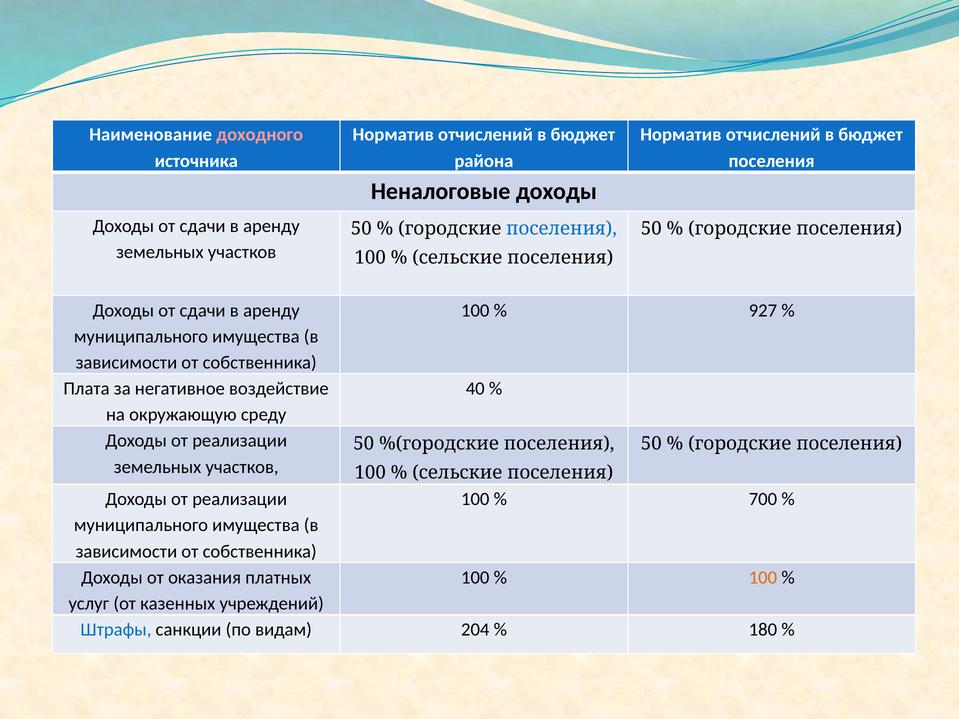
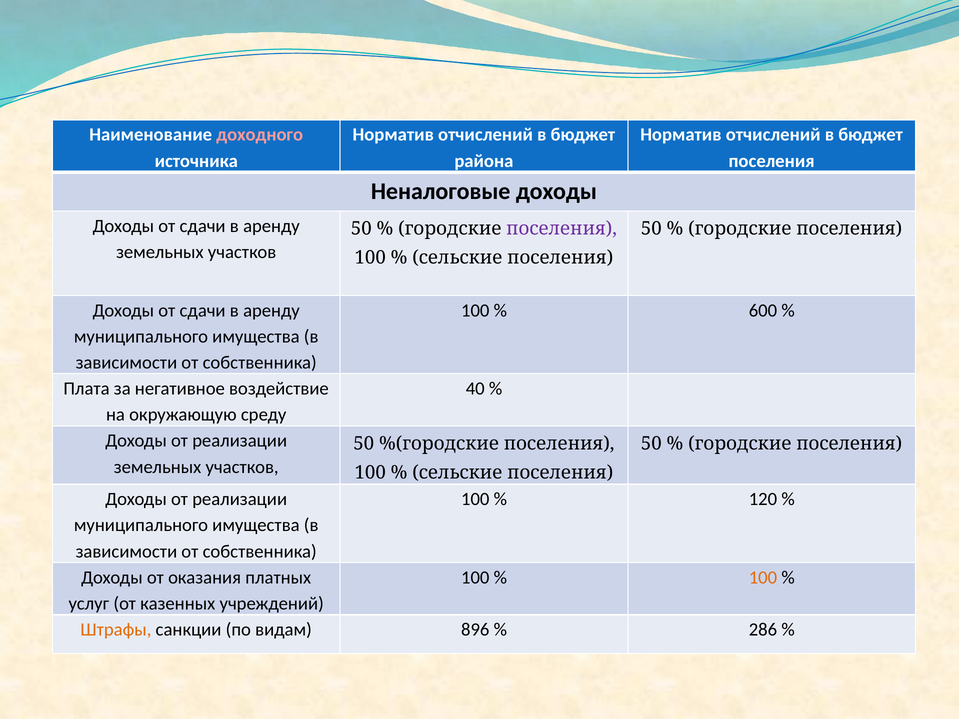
поселения at (562, 229) colour: blue -> purple
927: 927 -> 600
700: 700 -> 120
Штрафы colour: blue -> orange
204: 204 -> 896
180: 180 -> 286
